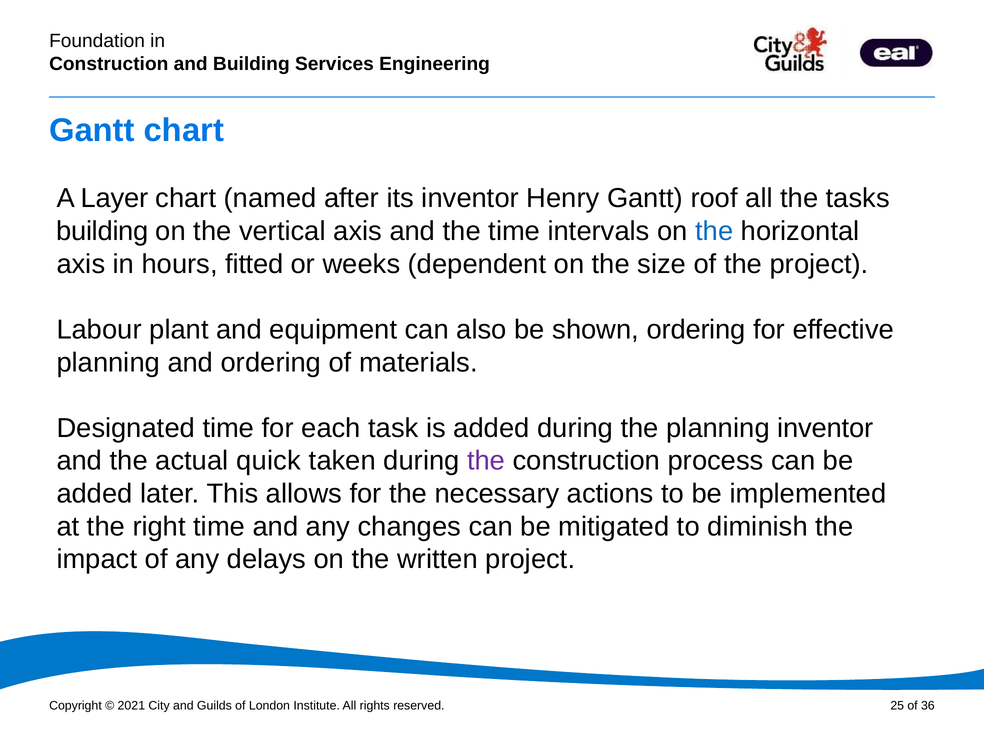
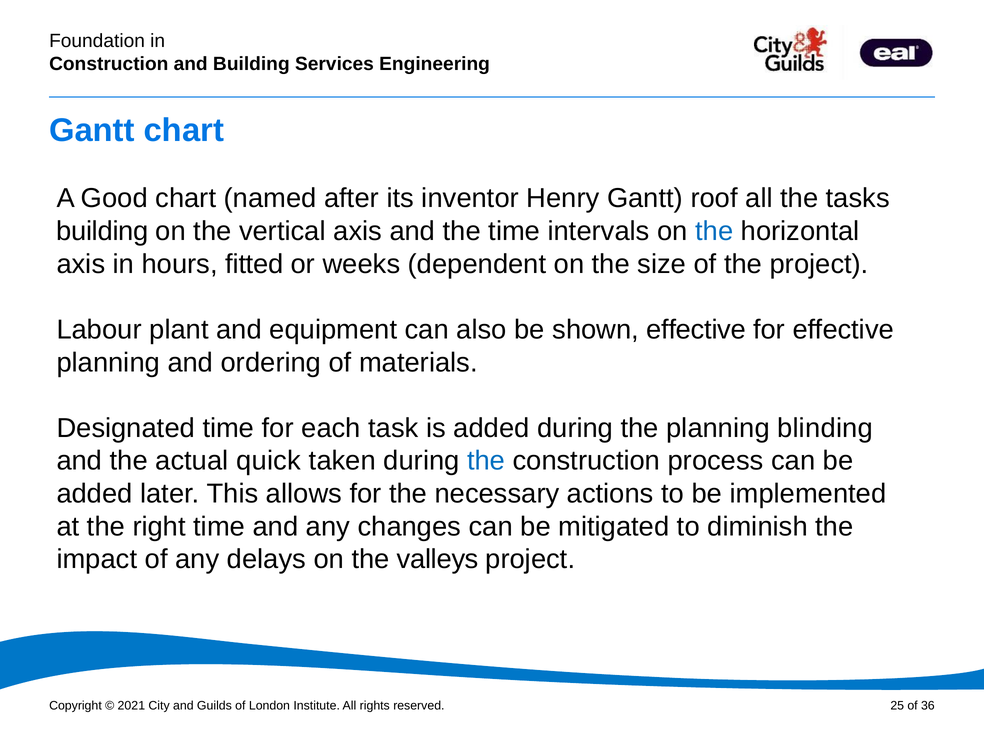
Layer: Layer -> Good
shown ordering: ordering -> effective
planning inventor: inventor -> blinding
the at (486, 461) colour: purple -> blue
written: written -> valleys
